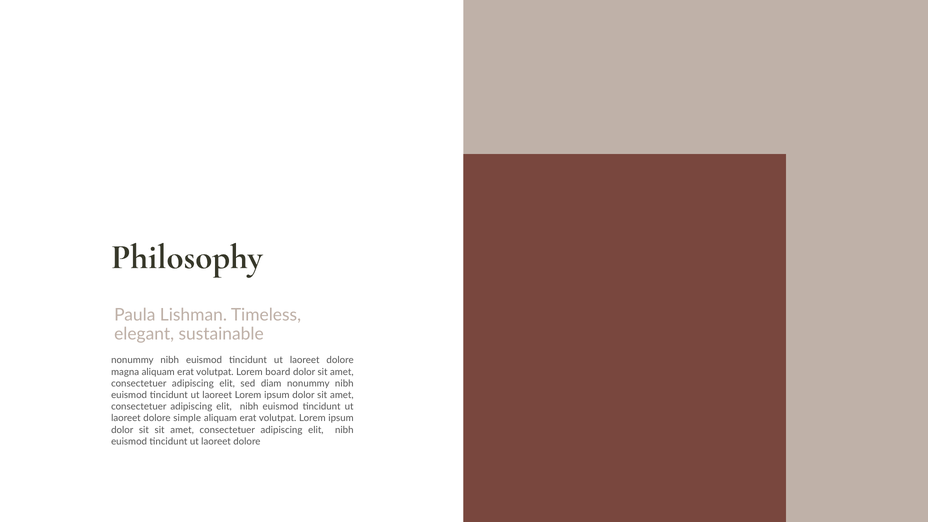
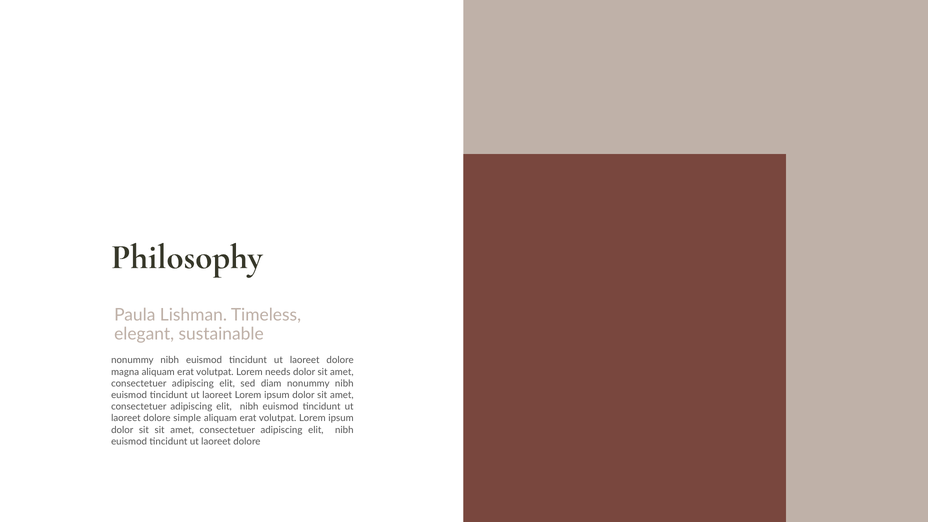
board: board -> needs
